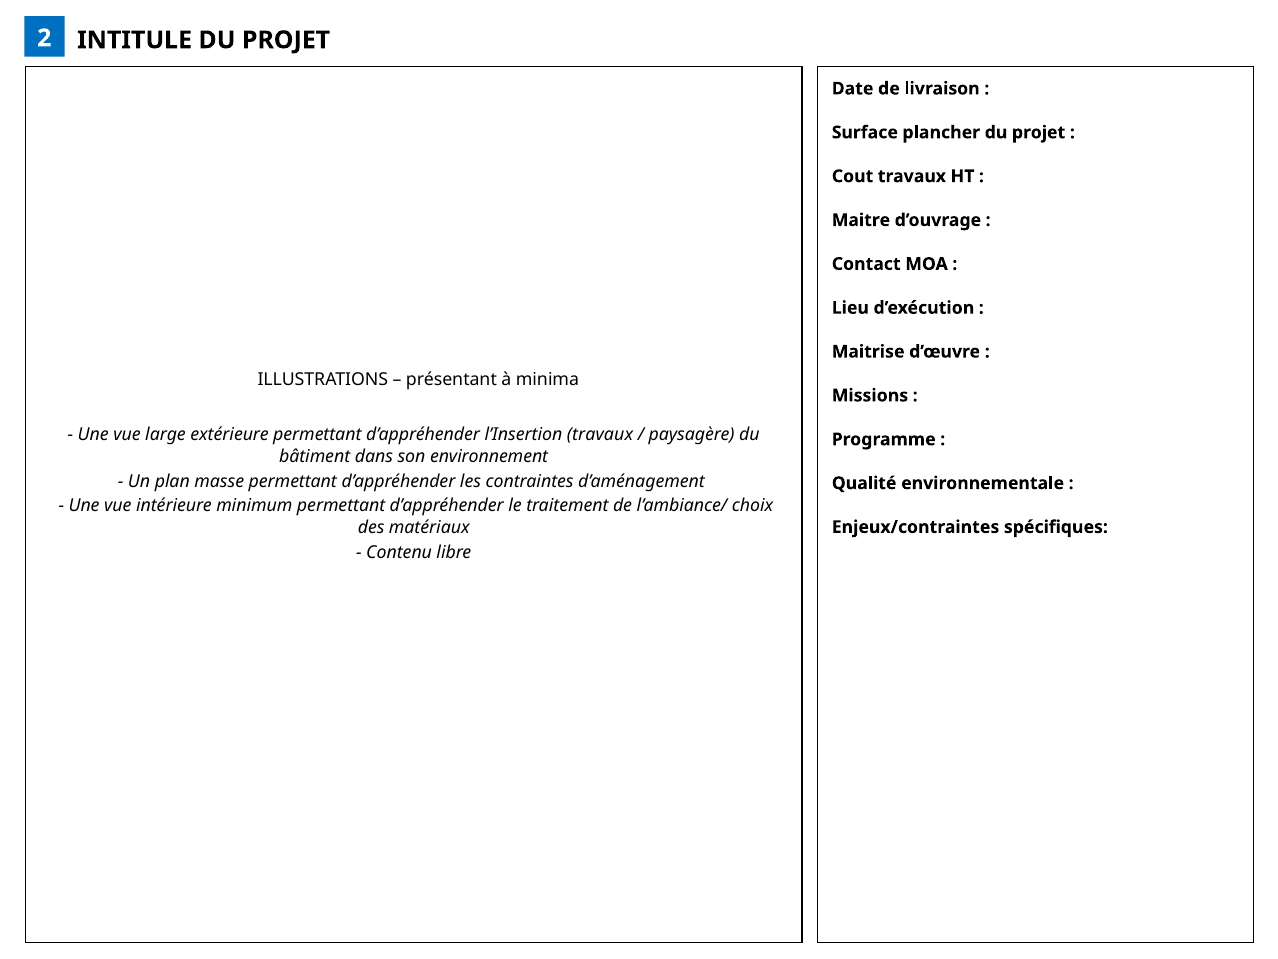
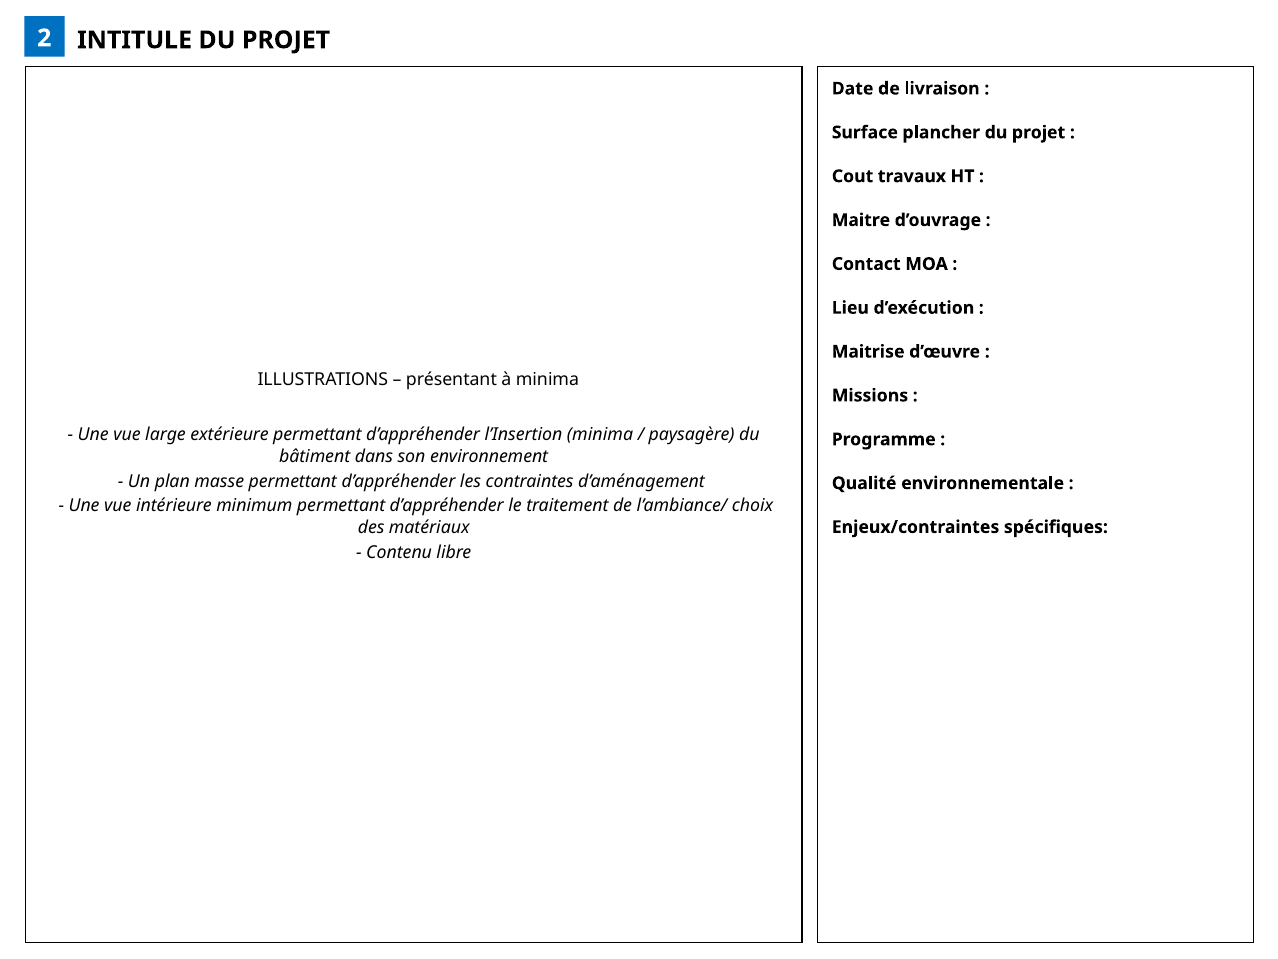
l’Insertion travaux: travaux -> minima
